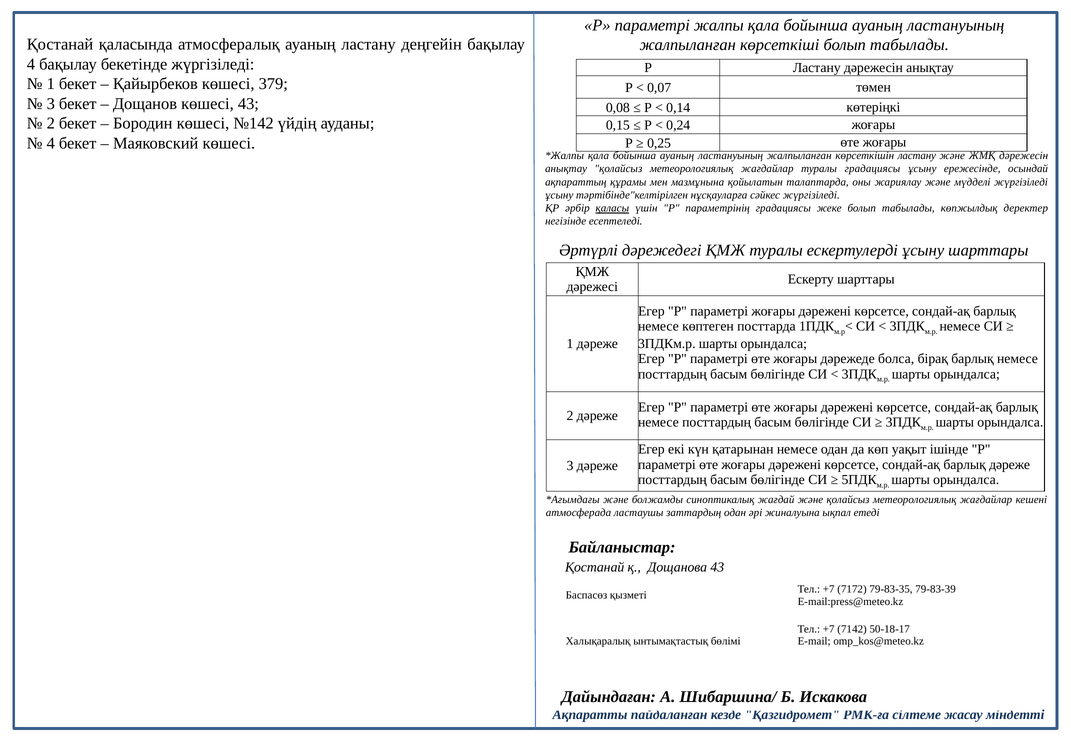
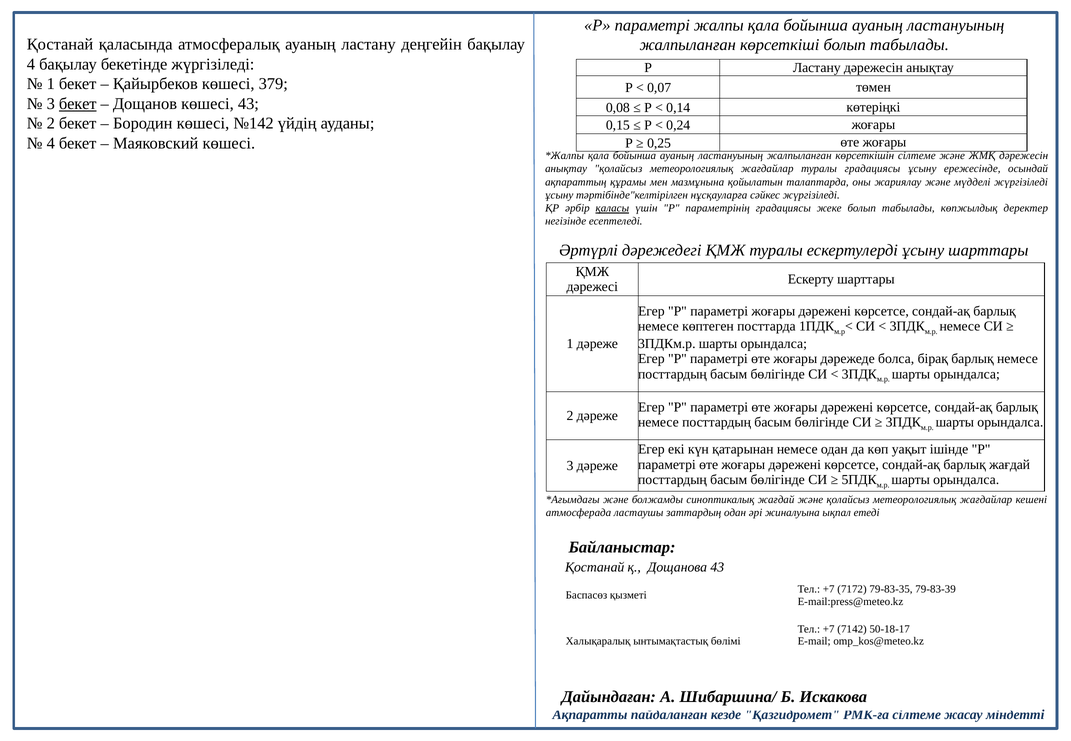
бекет at (78, 104) underline: none -> present
көрсеткішін ластану: ластану -> сілтеме
барлық дәреже: дәреже -> жағдай
